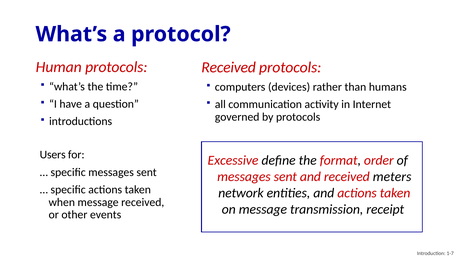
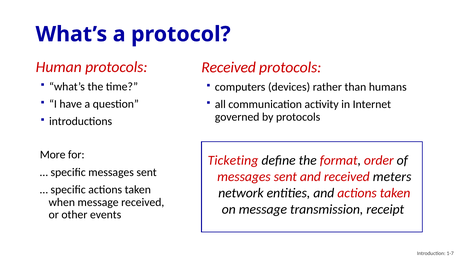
Users: Users -> More
Excessive: Excessive -> Ticketing
